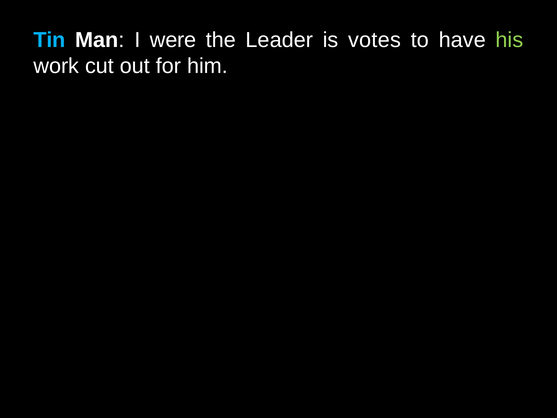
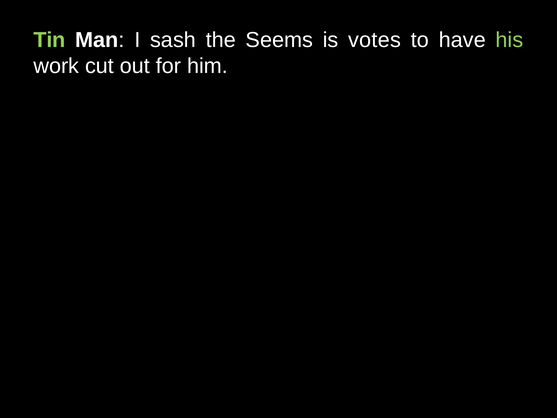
Tin colour: light blue -> light green
were: were -> sash
Leader: Leader -> Seems
